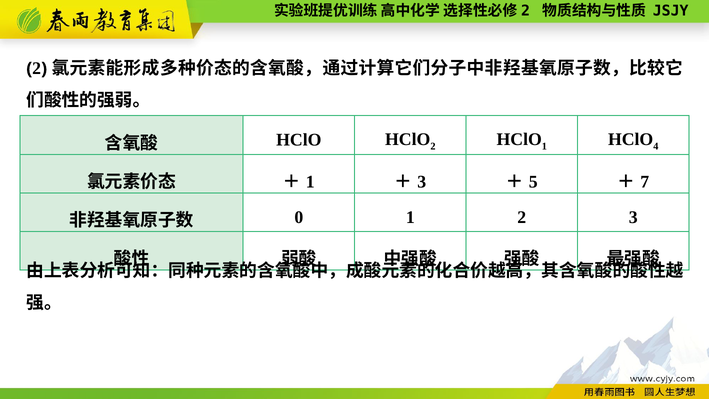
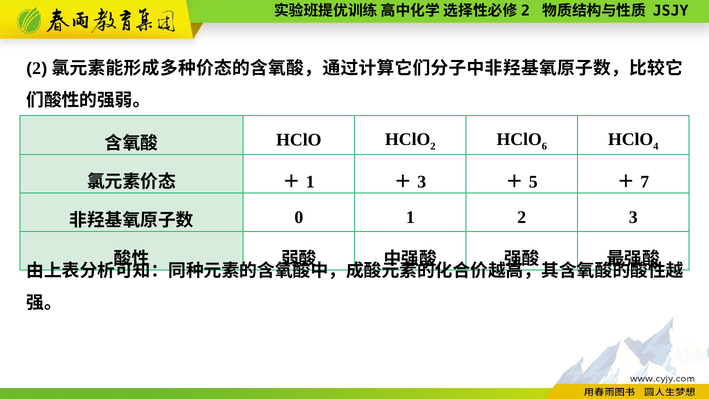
HClO 1: 1 -> 6
